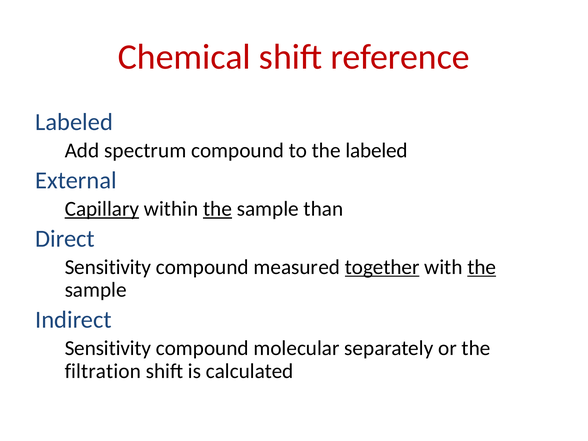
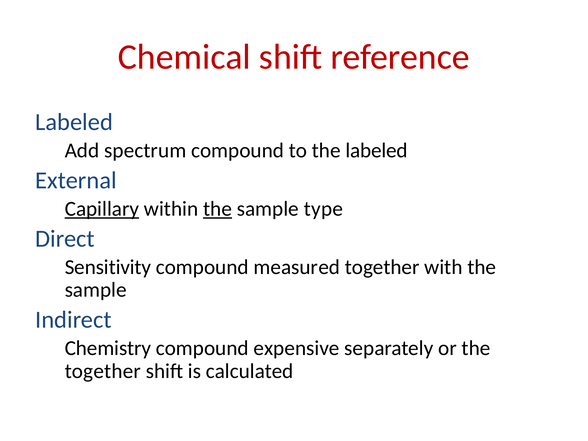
than: than -> type
together at (382, 267) underline: present -> none
the at (482, 267) underline: present -> none
Sensitivity at (108, 348): Sensitivity -> Chemistry
molecular: molecular -> expensive
filtration at (103, 371): filtration -> together
